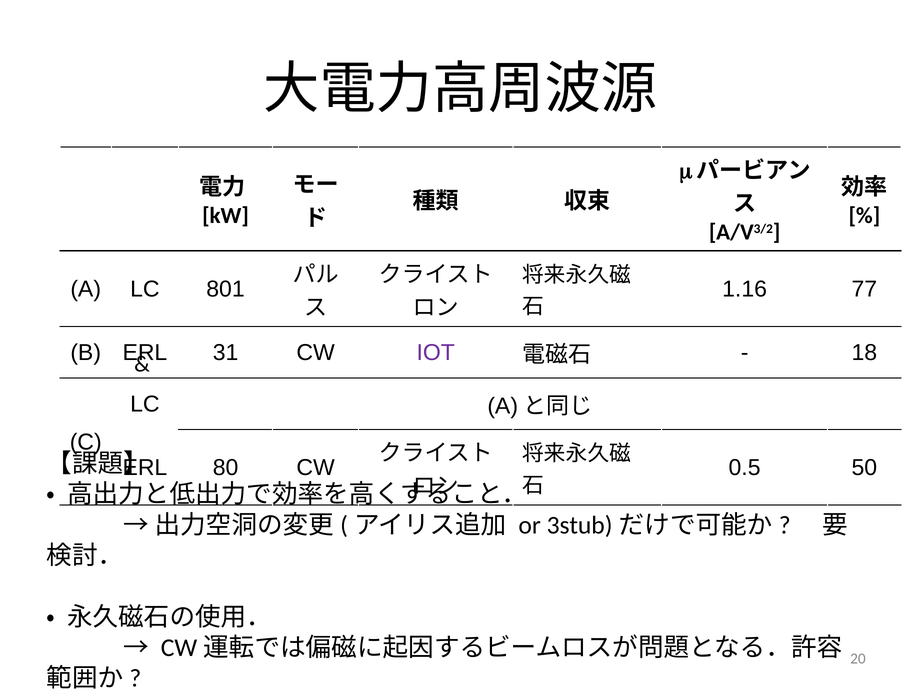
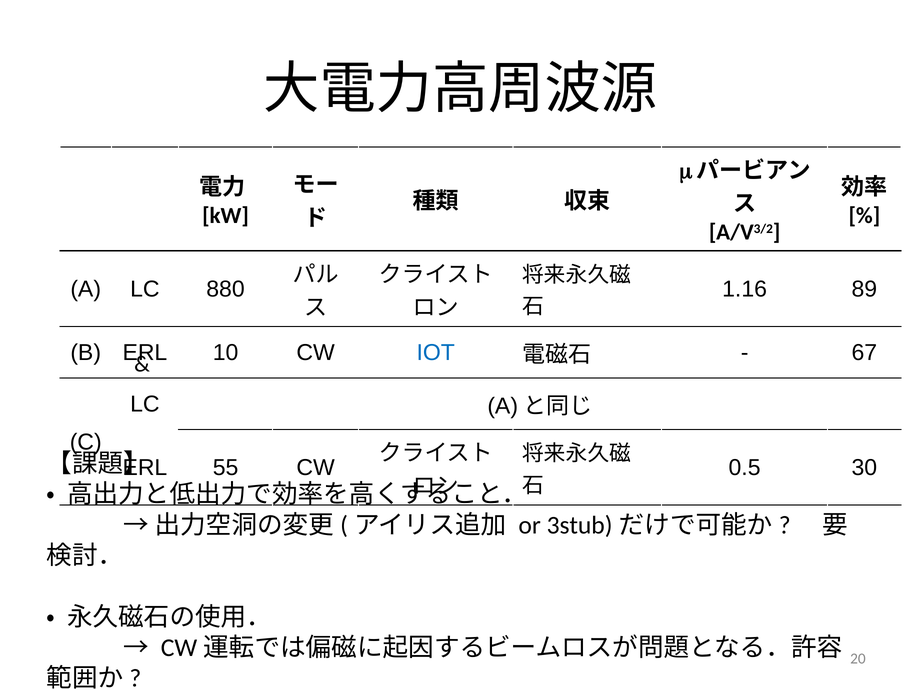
801: 801 -> 880
77: 77 -> 89
31: 31 -> 10
IOT colour: purple -> blue
18: 18 -> 67
80: 80 -> 55
50: 50 -> 30
